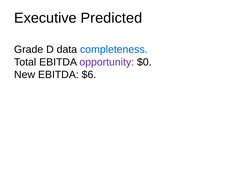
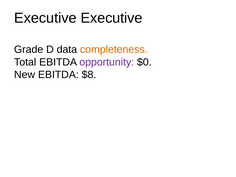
Executive Predicted: Predicted -> Executive
completeness colour: blue -> orange
$6: $6 -> $8
